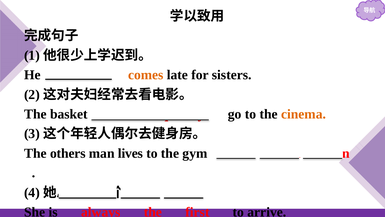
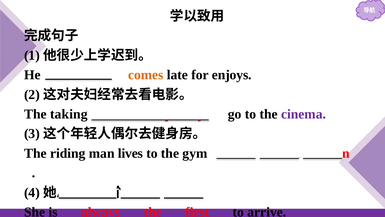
sisters: sisters -> enjoys
basket: basket -> taking
cinema colour: orange -> purple
others: others -> riding
